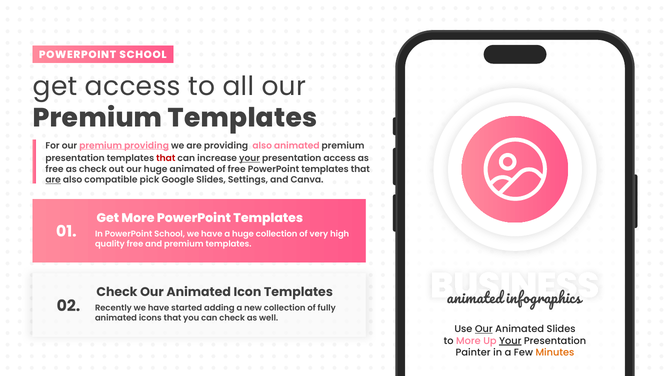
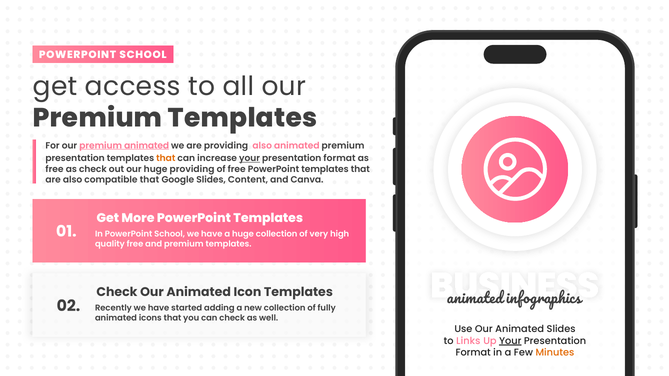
premium providing: providing -> animated
that at (166, 158) colour: red -> orange
access at (340, 158): access -> format
huge animated: animated -> providing
are at (53, 180) underline: present -> none
compatible pick: pick -> that
Settings: Settings -> Content
Our at (484, 329) underline: present -> none
to More: More -> Links
Painter at (473, 353): Painter -> Format
